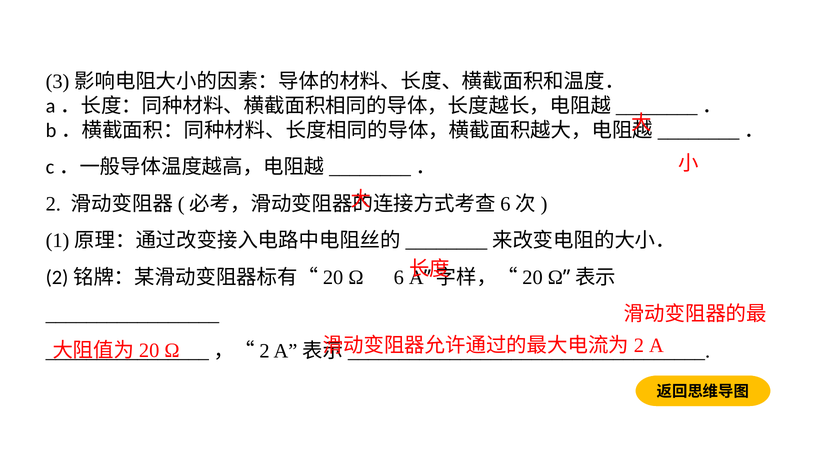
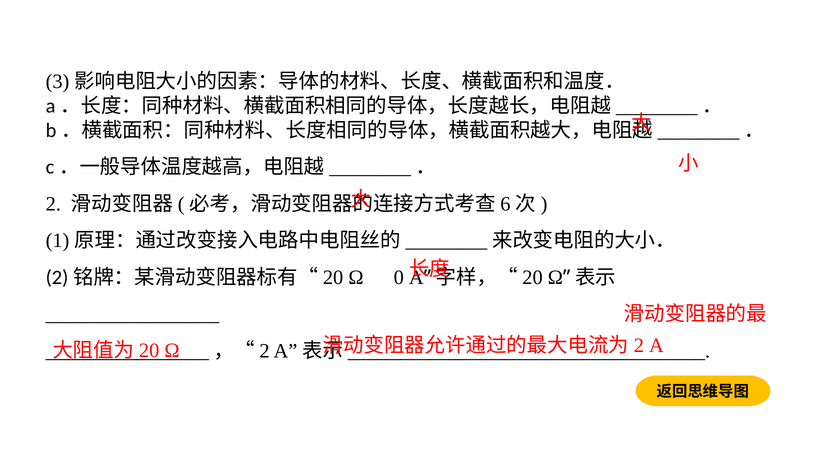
6: 6 -> 0
